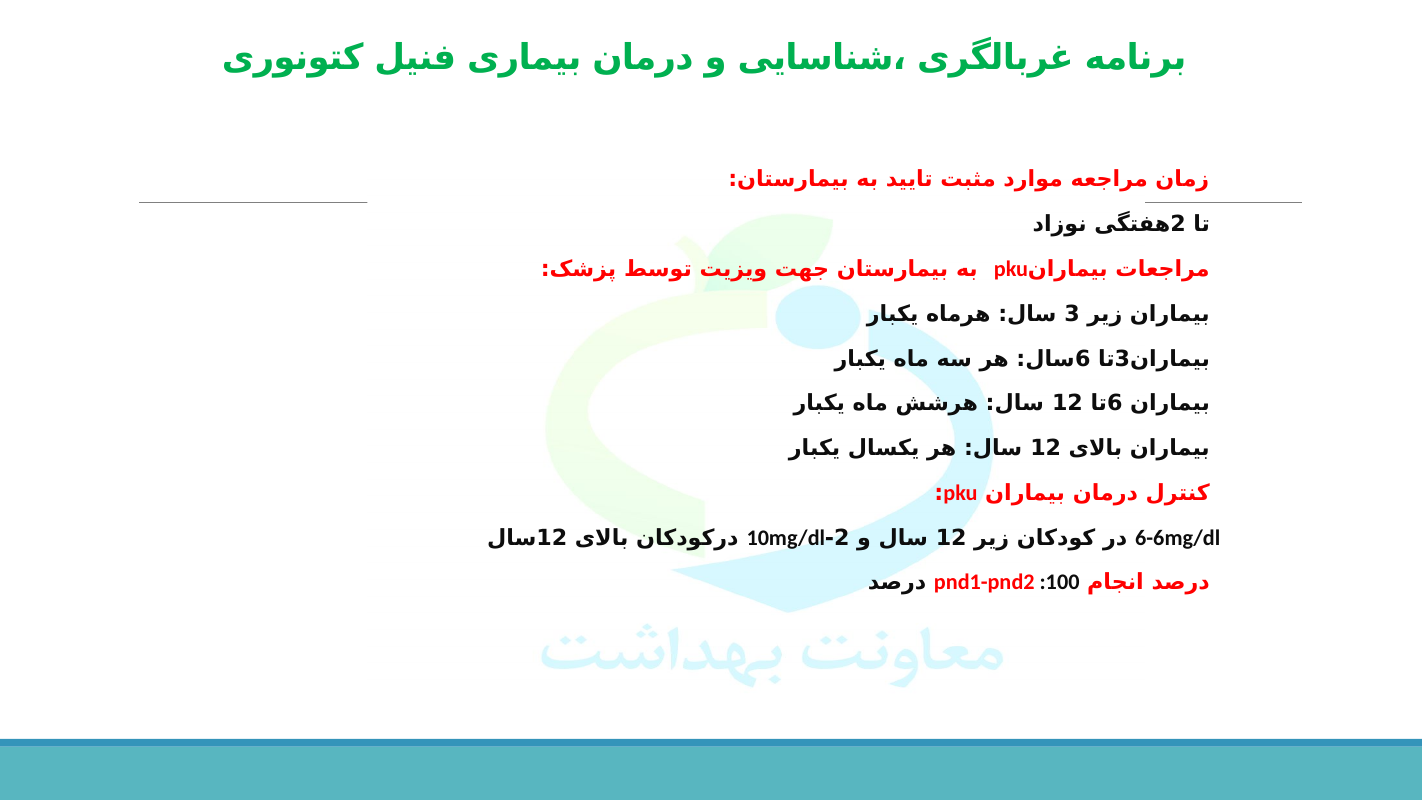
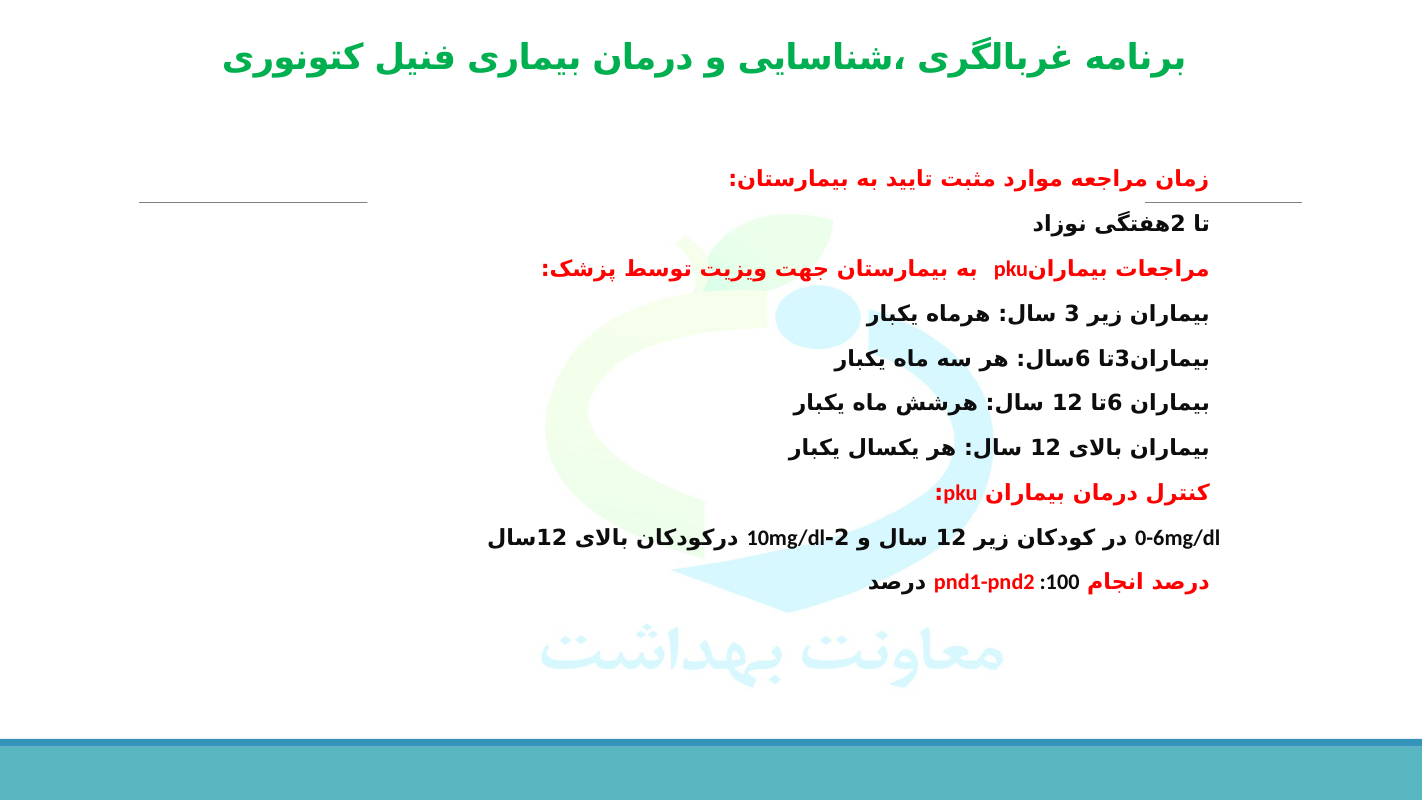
6-6mg/dl: 6-6mg/dl -> 0-6mg/dl
